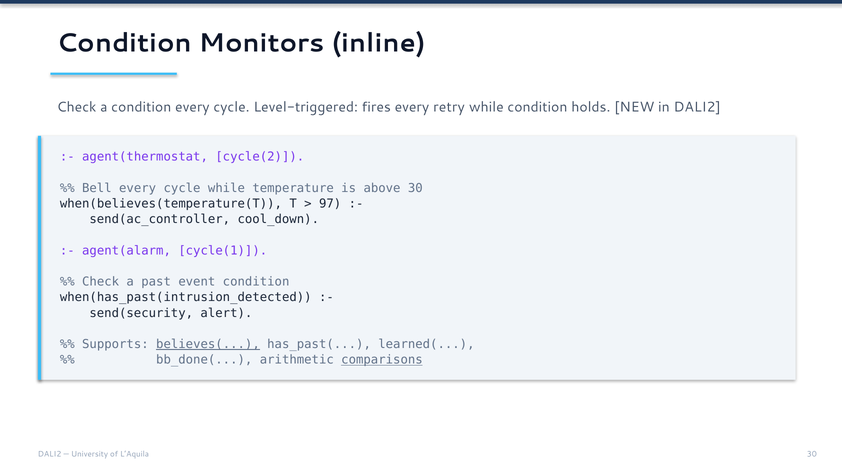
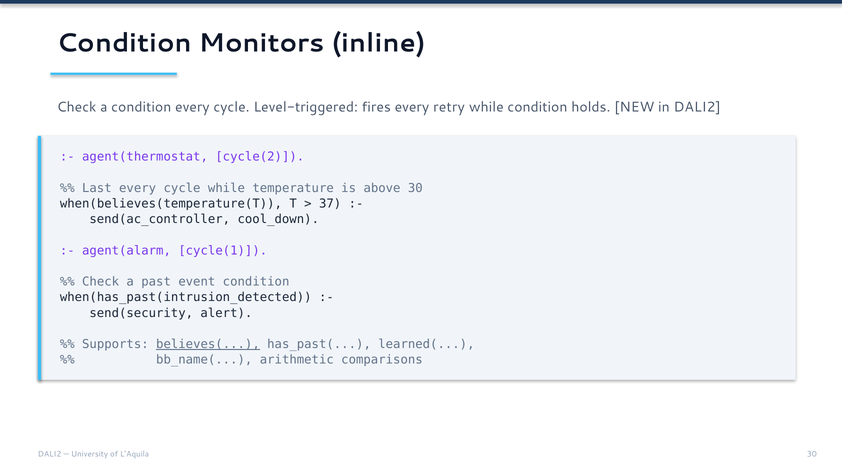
Bell: Bell -> Last
97: 97 -> 37
bb_done(: bb_done( -> bb_name(
comparisons underline: present -> none
